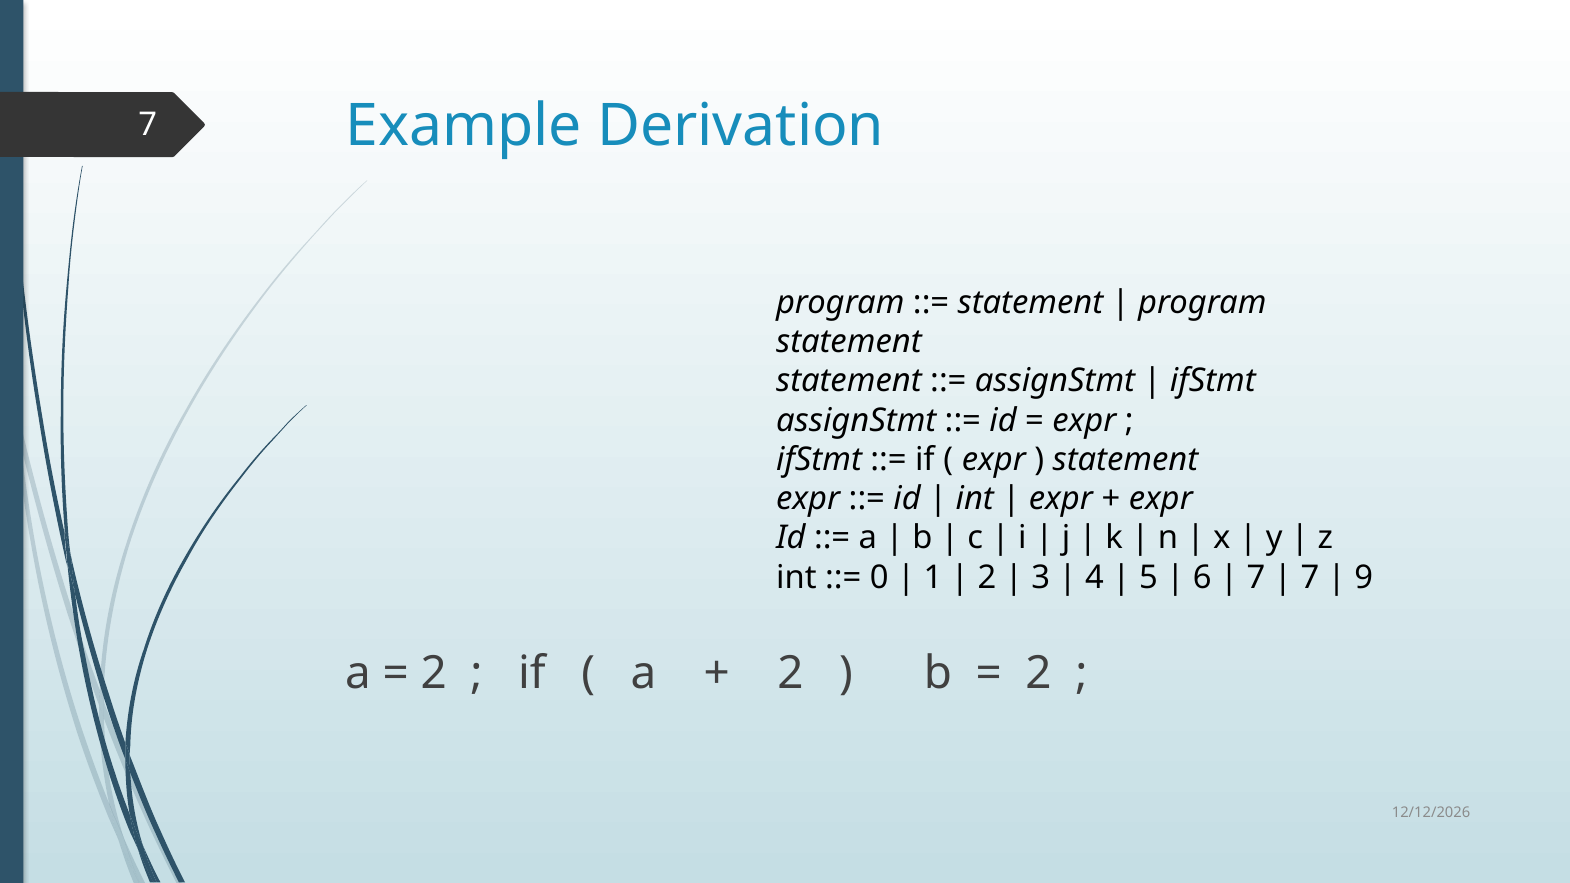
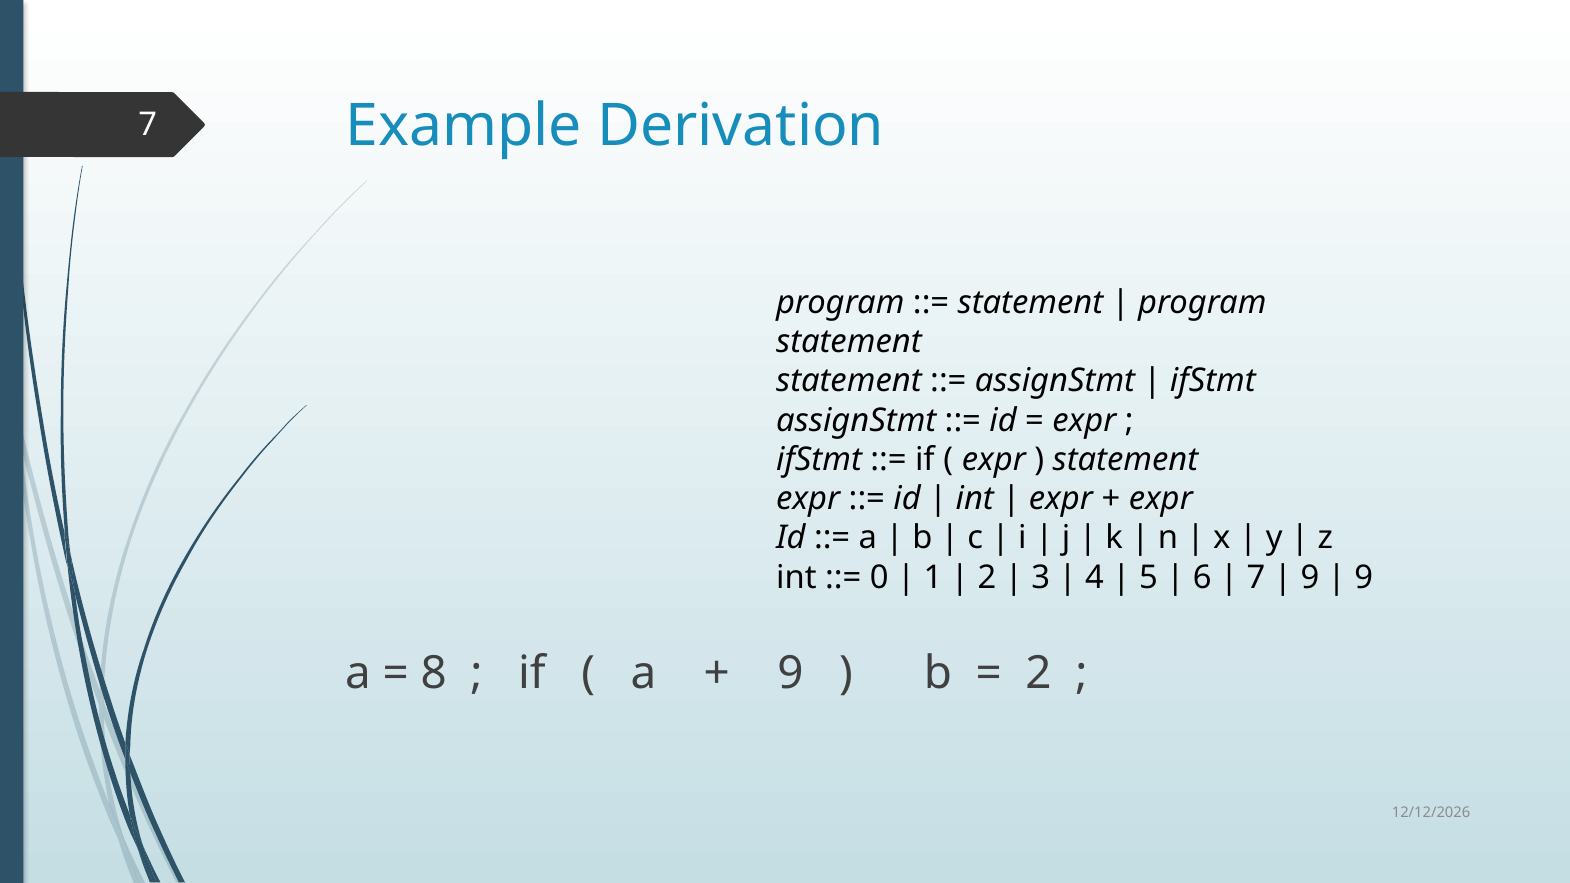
7 at (1310, 577): 7 -> 9
2 at (434, 673): 2 -> 8
2 at (790, 673): 2 -> 9
